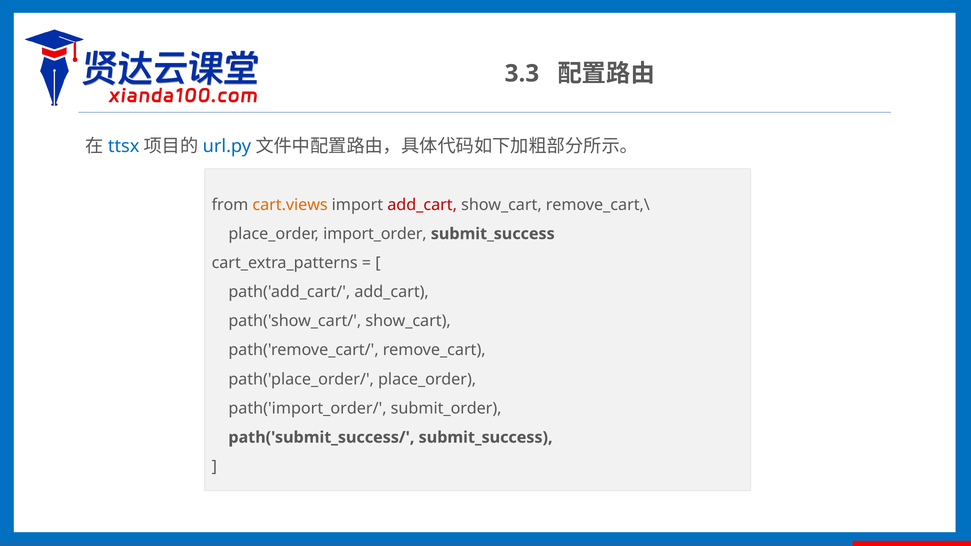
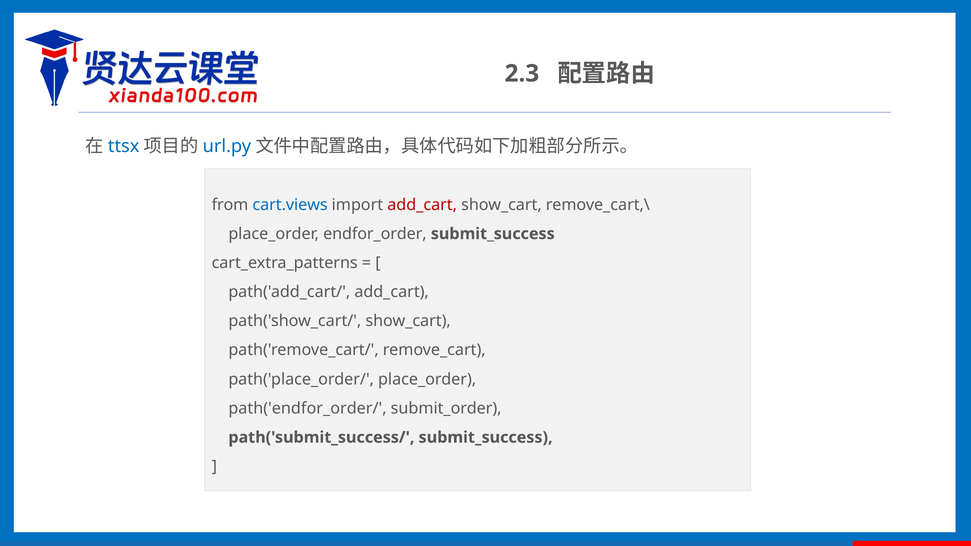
3.3: 3.3 -> 2.3
cart.views colour: orange -> blue
import_order: import_order -> endfor_order
path('import_order/: path('import_order/ -> path('endfor_order/
